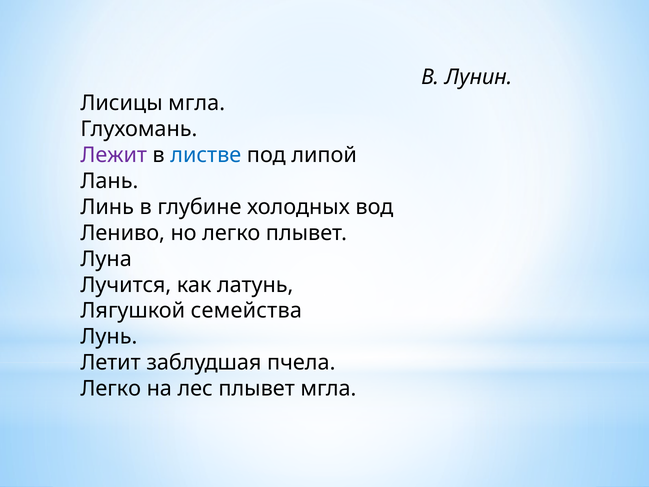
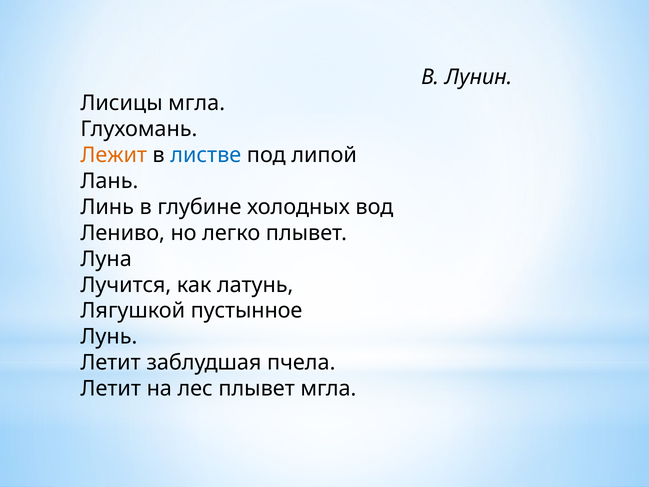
Лежит colour: purple -> orange
семейства: семейства -> пустынное
Легко at (111, 389): Легко -> Летит
